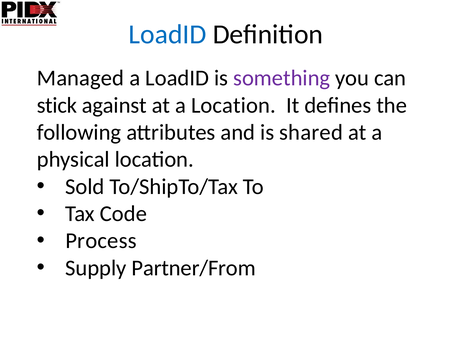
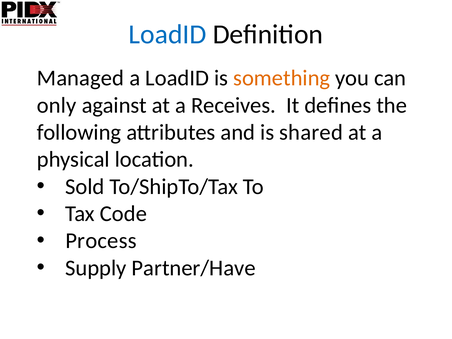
something colour: purple -> orange
stick: stick -> only
a Location: Location -> Receives
Partner/From: Partner/From -> Partner/Have
